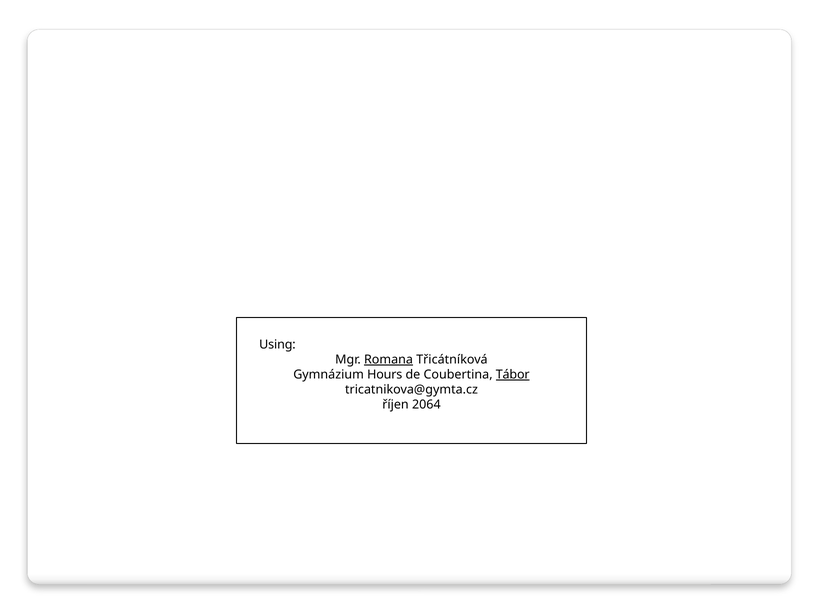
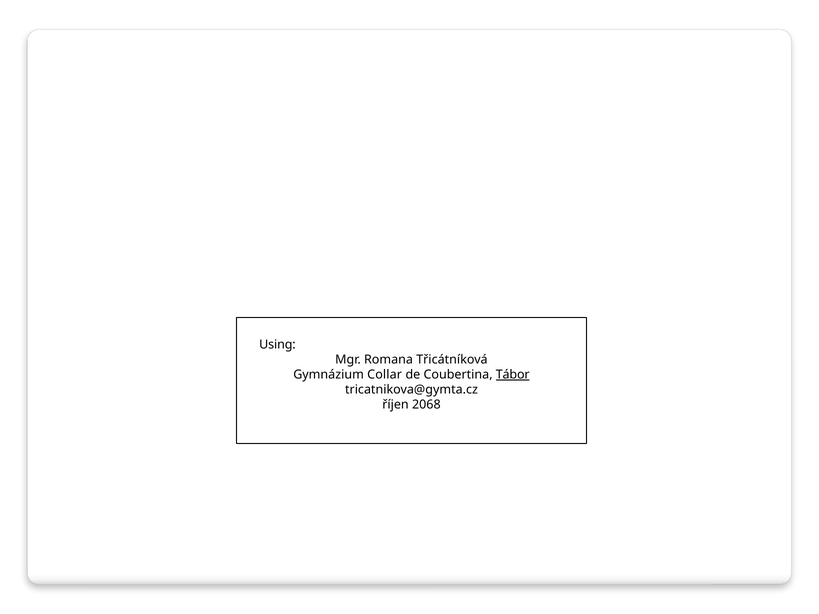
Romana underline: present -> none
Hours: Hours -> Collar
2064: 2064 -> 2068
